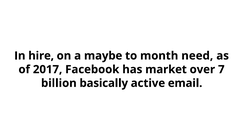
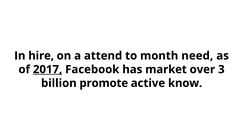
maybe: maybe -> attend
2017 underline: none -> present
7: 7 -> 3
basically: basically -> promote
email: email -> know
